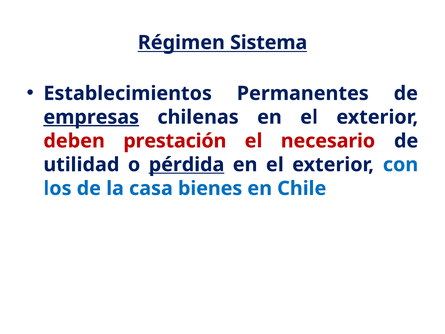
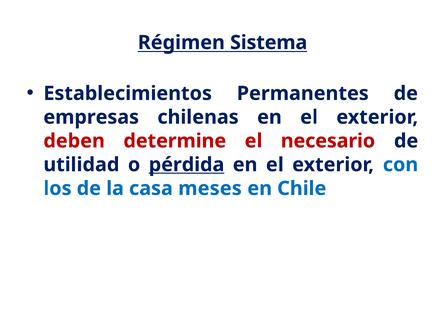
empresas underline: present -> none
prestación: prestación -> determine
bienes: bienes -> meses
